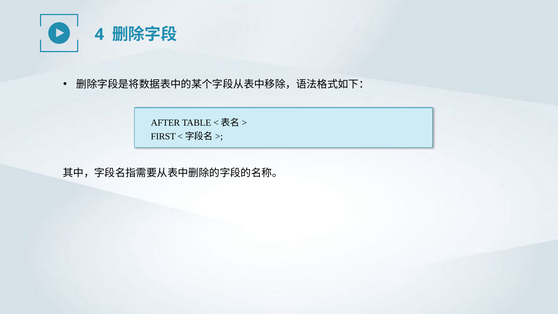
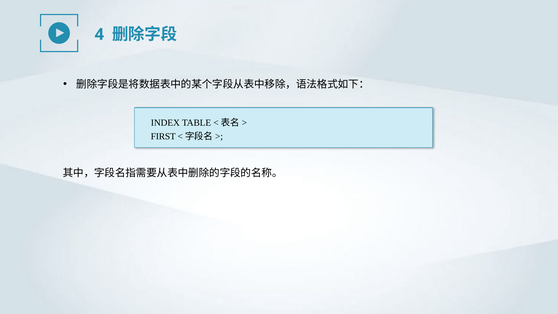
AFTER: AFTER -> INDEX
